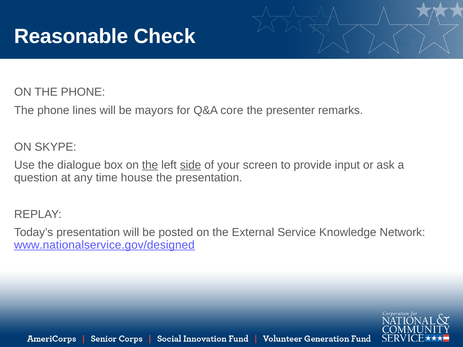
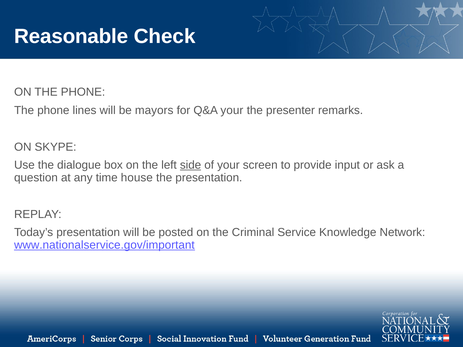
Q&A core: core -> your
the at (150, 165) underline: present -> none
External: External -> Criminal
www.nationalservice.gov/designed: www.nationalservice.gov/designed -> www.nationalservice.gov/important
